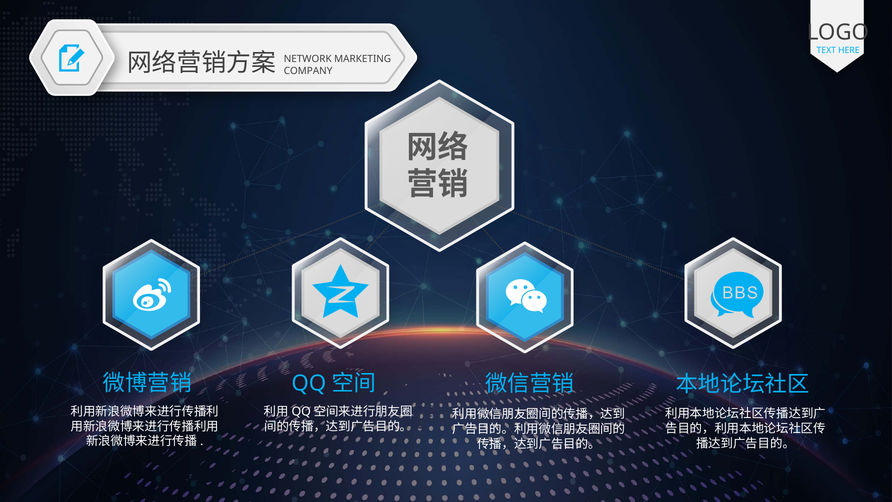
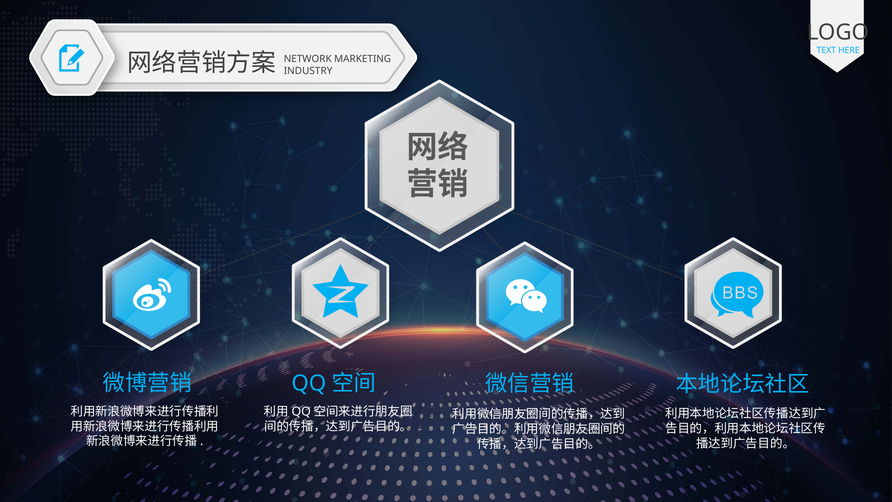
COMPANY: COMPANY -> INDUSTRY
